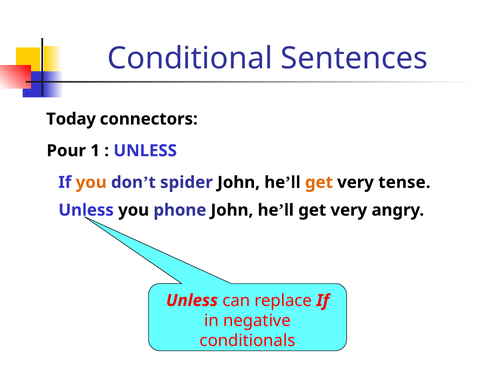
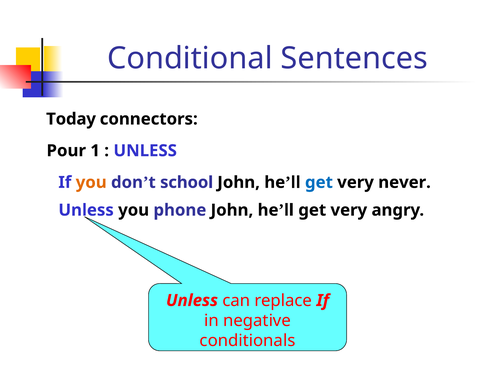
spider: spider -> school
get at (319, 182) colour: orange -> blue
tense: tense -> never
